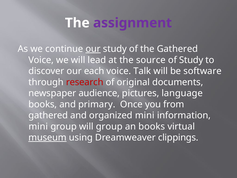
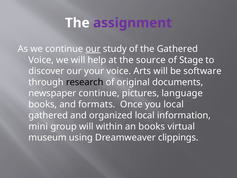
lead: lead -> help
of Study: Study -> Stage
each: each -> your
Talk: Talk -> Arts
research colour: red -> black
newspaper audience: audience -> continue
primary: primary -> formats
you from: from -> local
organized mini: mini -> local
will group: group -> within
museum underline: present -> none
